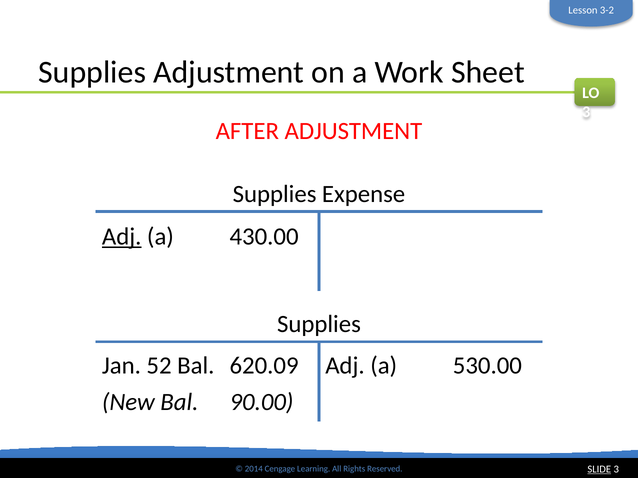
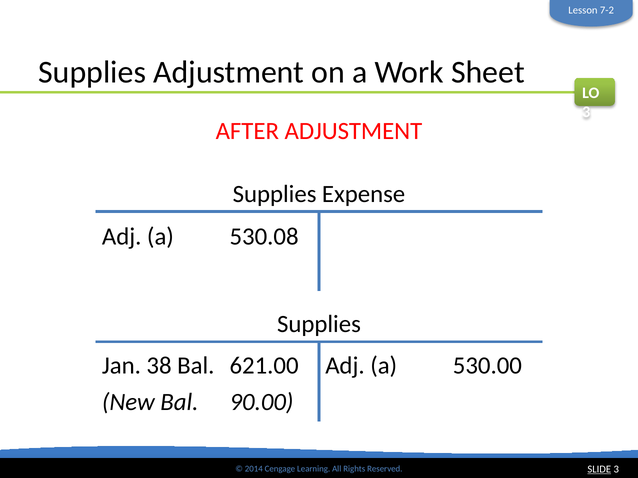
3-2: 3-2 -> 7-2
Adj at (122, 237) underline: present -> none
430.00: 430.00 -> 530.08
52: 52 -> 38
620.09: 620.09 -> 621.00
